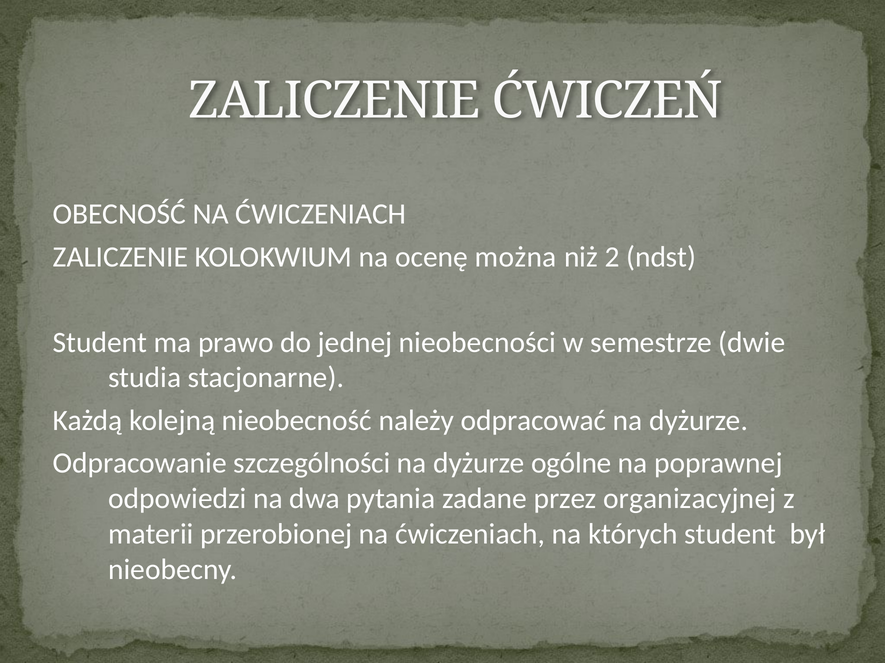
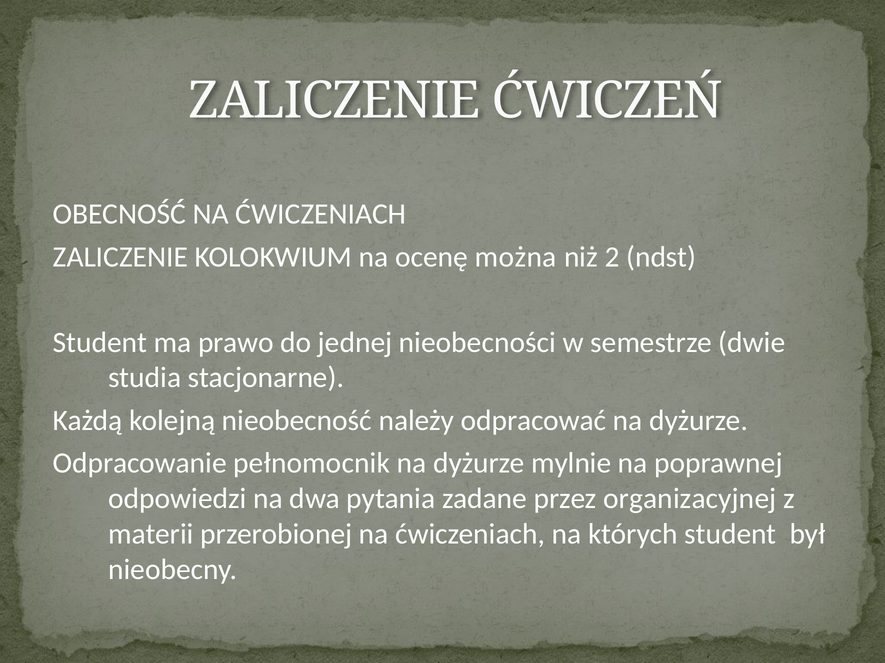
szczególności: szczególności -> pełnomocnik
ogólne: ogólne -> mylnie
